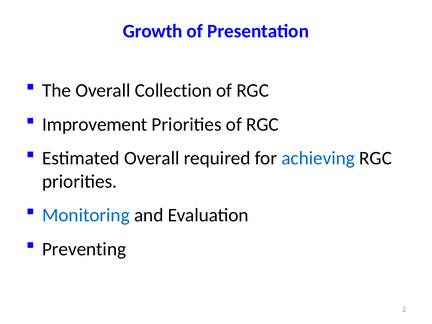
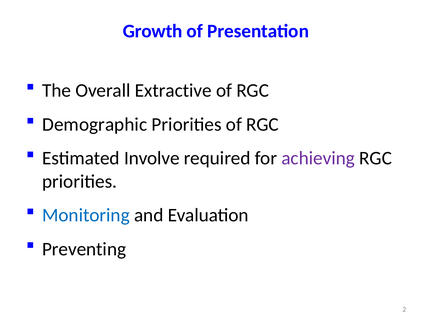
Collection: Collection -> Extractive
Improvement: Improvement -> Demographic
Estimated Overall: Overall -> Involve
achieving colour: blue -> purple
